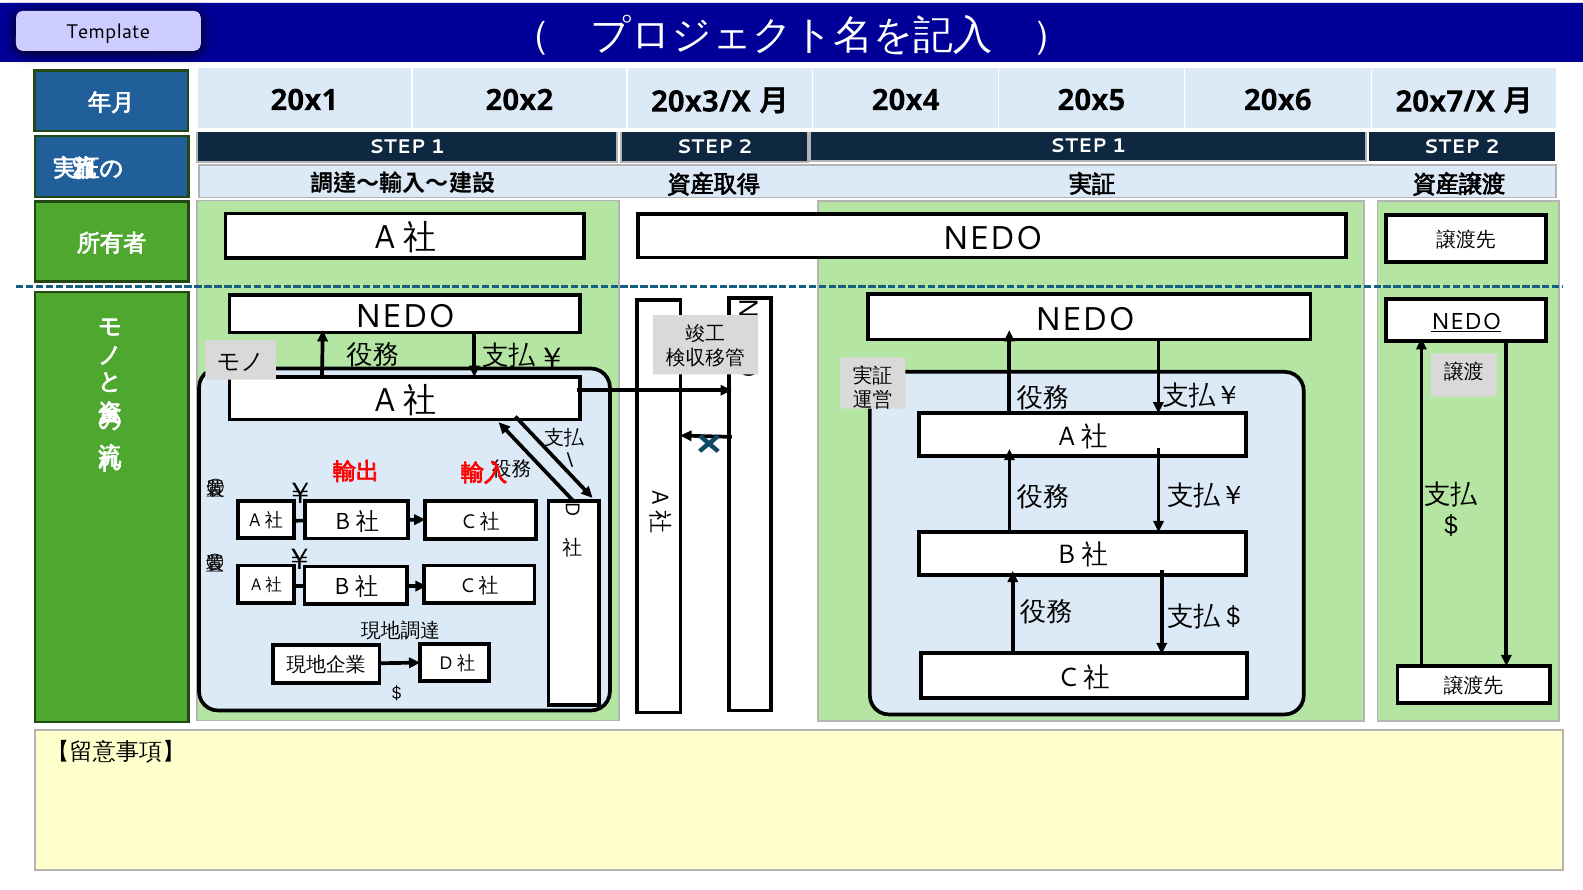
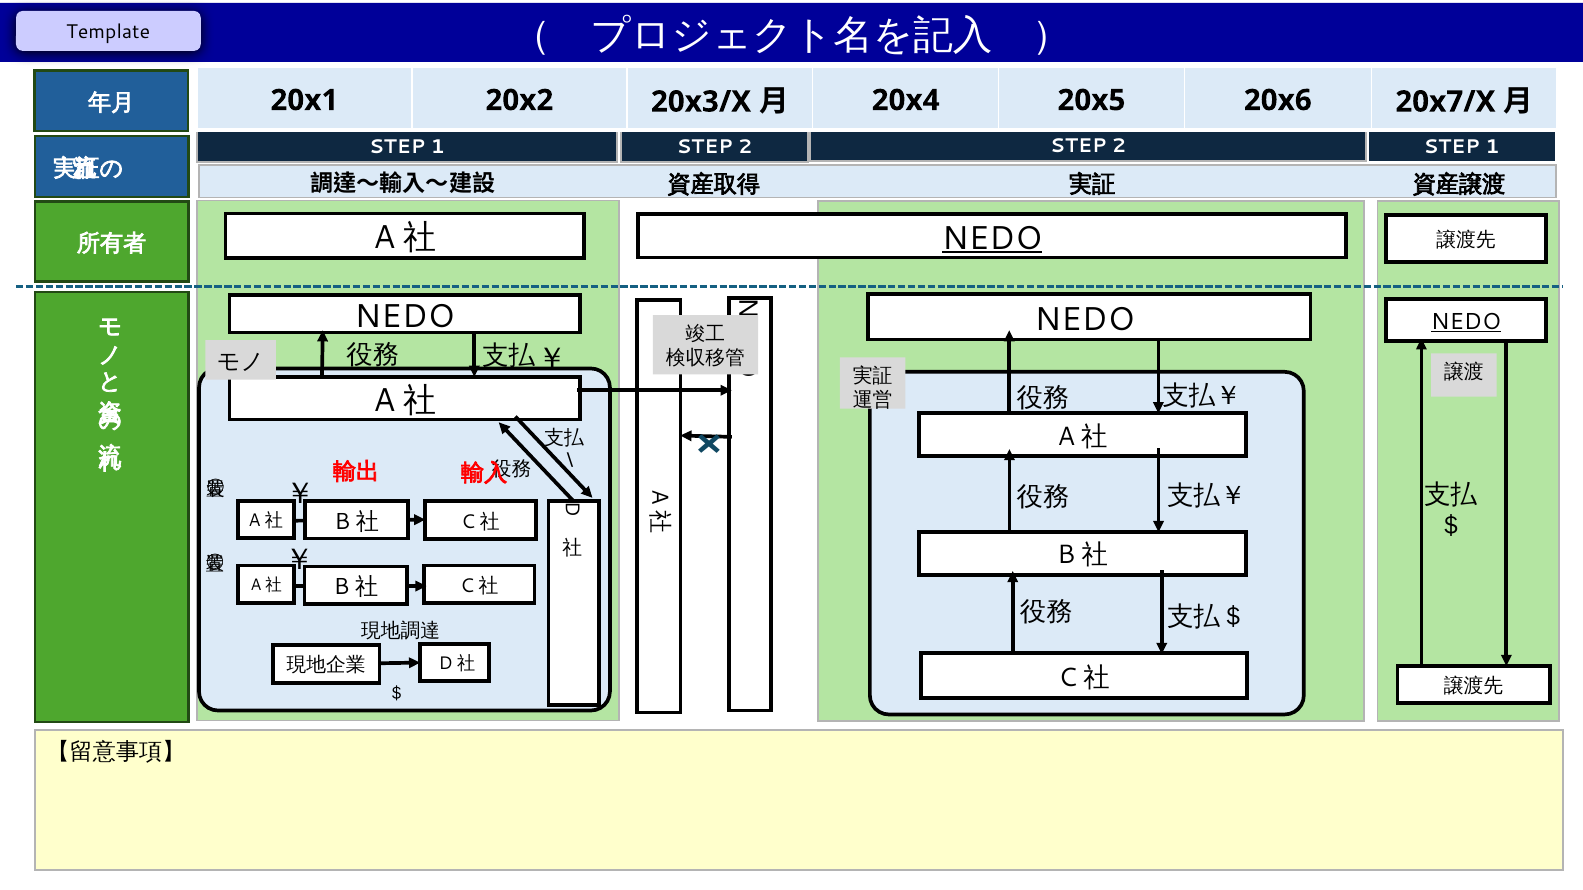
1 at (1119, 146): 1 -> 2
2 at (1493, 147): 2 -> 1
NEDO at (992, 238) underline: none -> present
